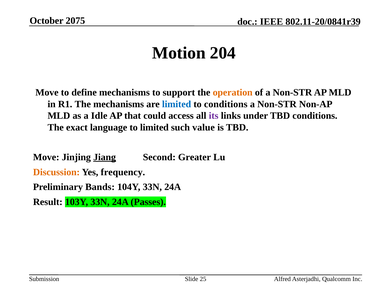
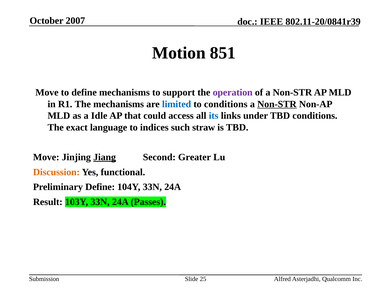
2075: 2075 -> 2007
204: 204 -> 851
operation colour: orange -> purple
Non-STR at (277, 104) underline: none -> present
its colour: purple -> blue
to limited: limited -> indices
value: value -> straw
frequency: frequency -> functional
Preliminary Bands: Bands -> Define
